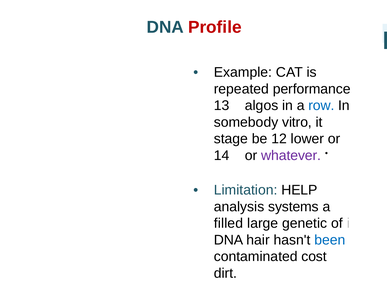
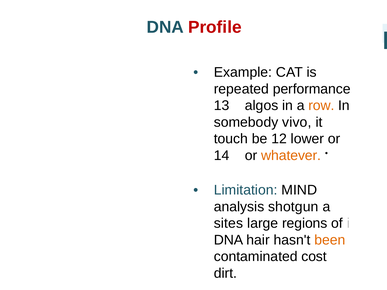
row colour: blue -> orange
vitro: vitro -> vivo
stage: stage -> touch
whatever colour: purple -> orange
HELP: HELP -> MIND
systems: systems -> shotgun
filled: filled -> sites
genetic: genetic -> regions
been colour: blue -> orange
